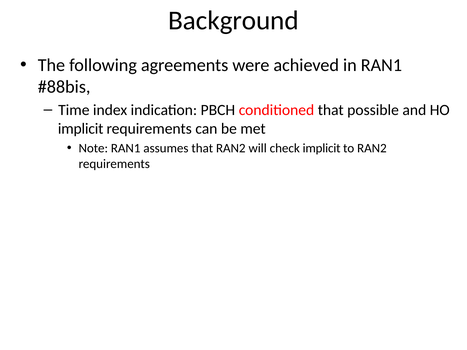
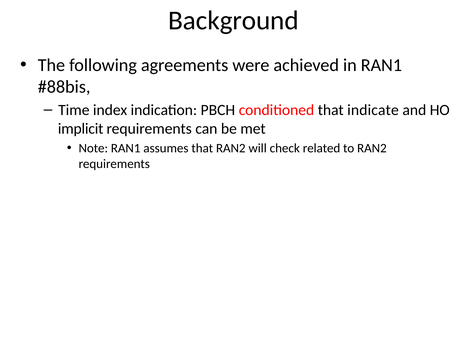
possible: possible -> indicate
check implicit: implicit -> related
